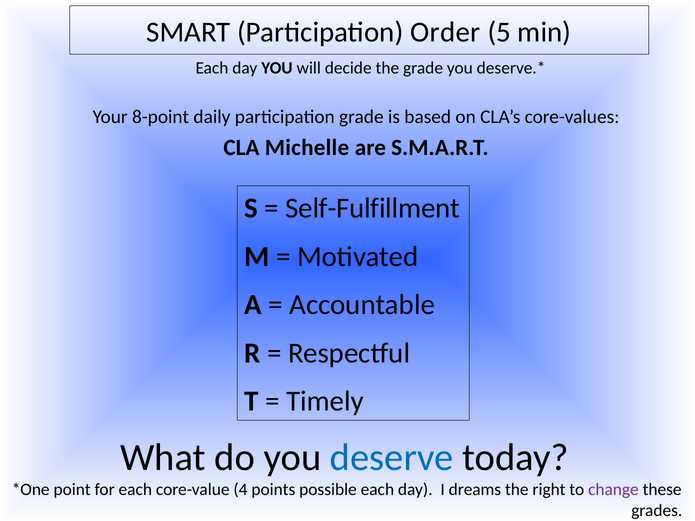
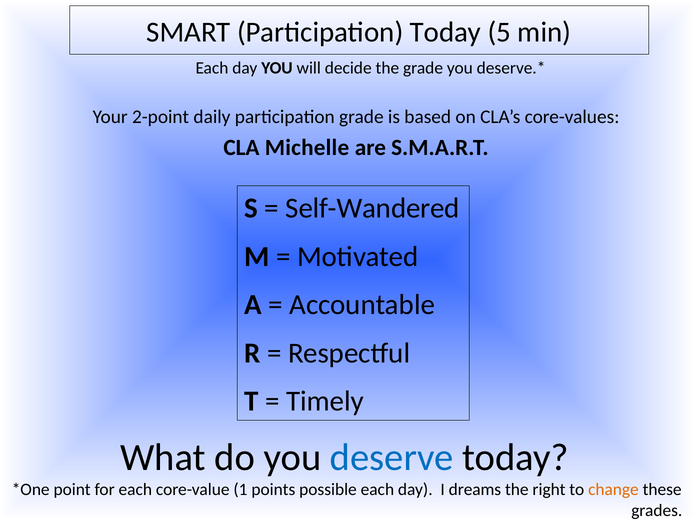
Participation Order: Order -> Today
8-point: 8-point -> 2-point
Self-Fulfillment: Self-Fulfillment -> Self-Wandered
4: 4 -> 1
change colour: purple -> orange
